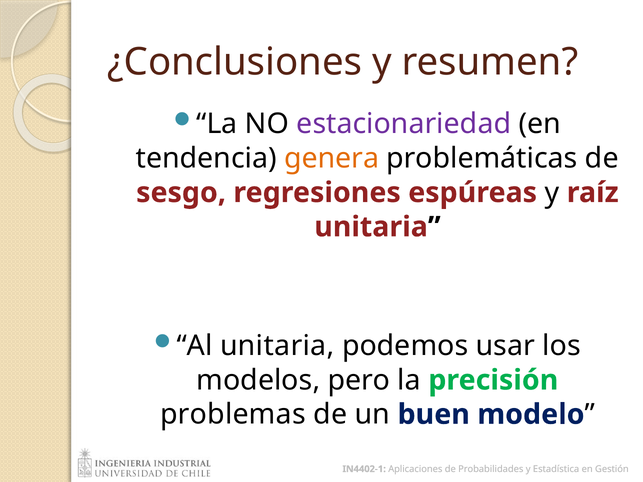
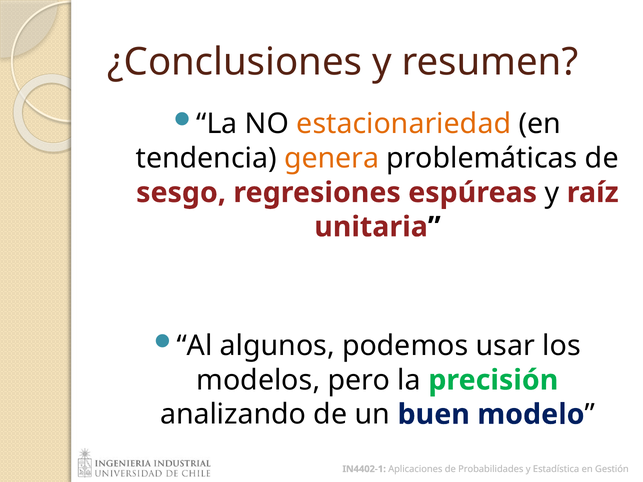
estacionariedad colour: purple -> orange
Al unitaria: unitaria -> algunos
problemas: problemas -> analizando
